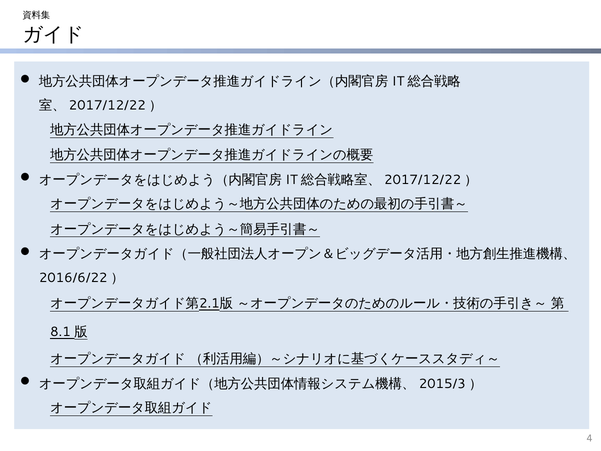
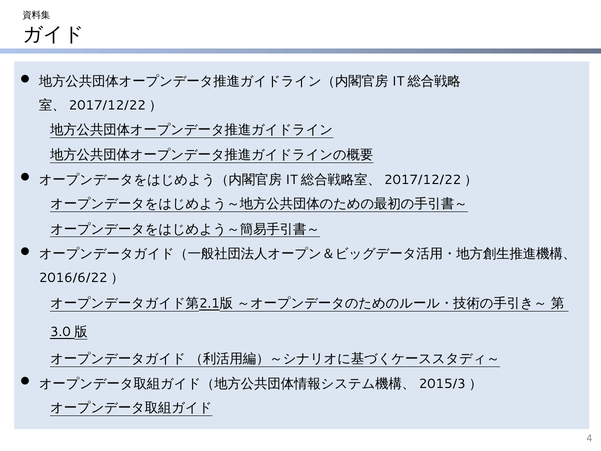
8.1: 8.1 -> 3.0
